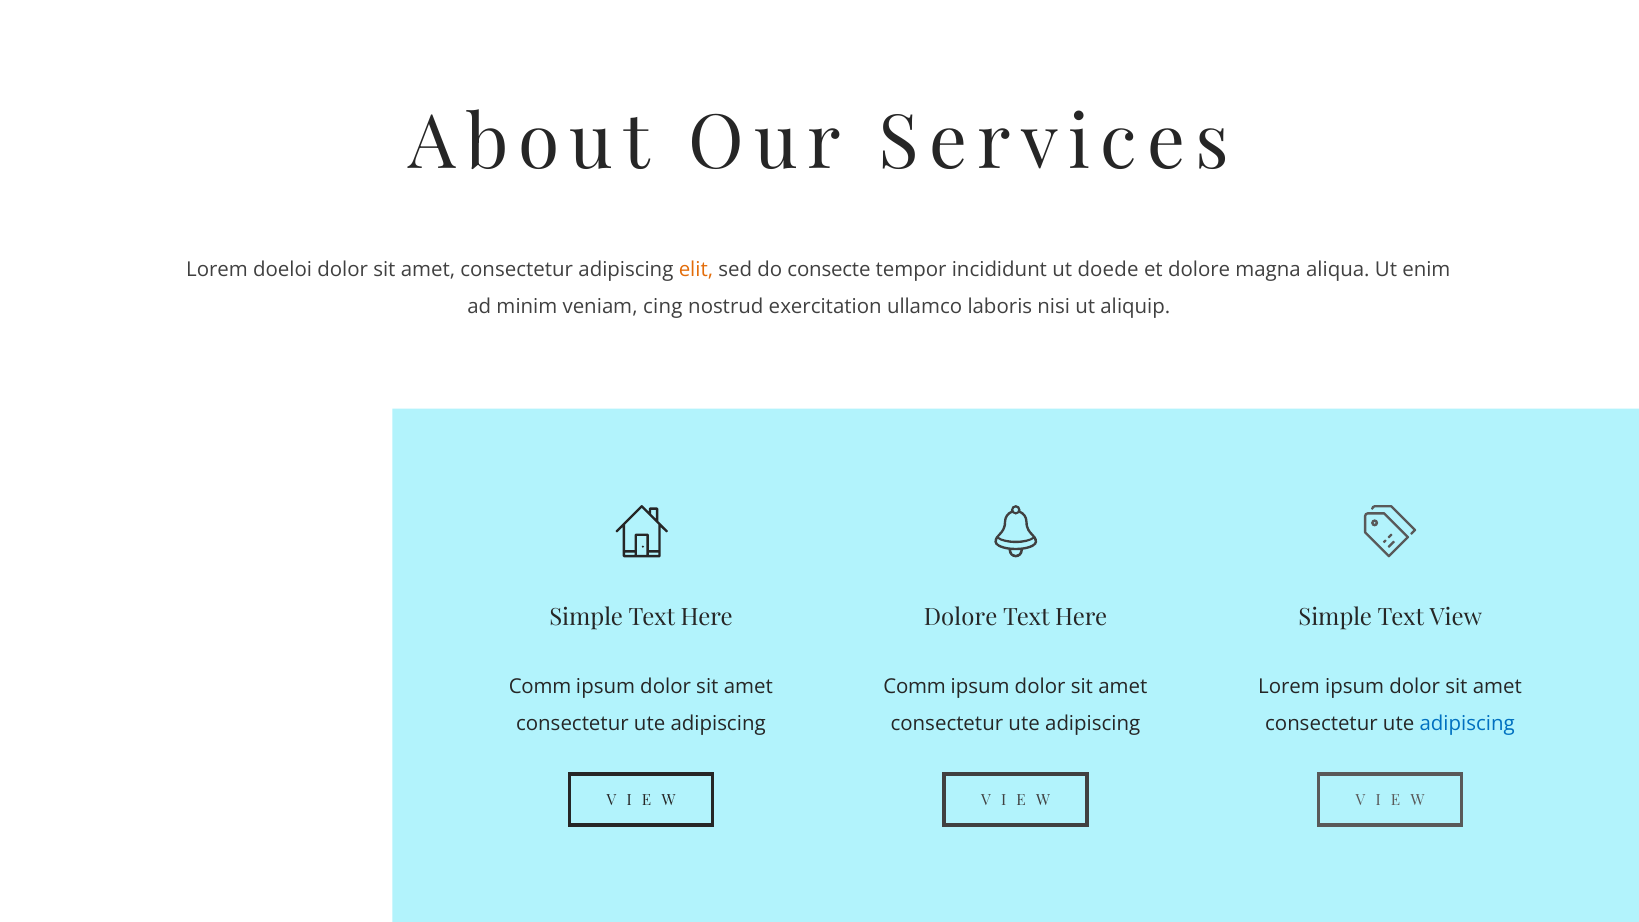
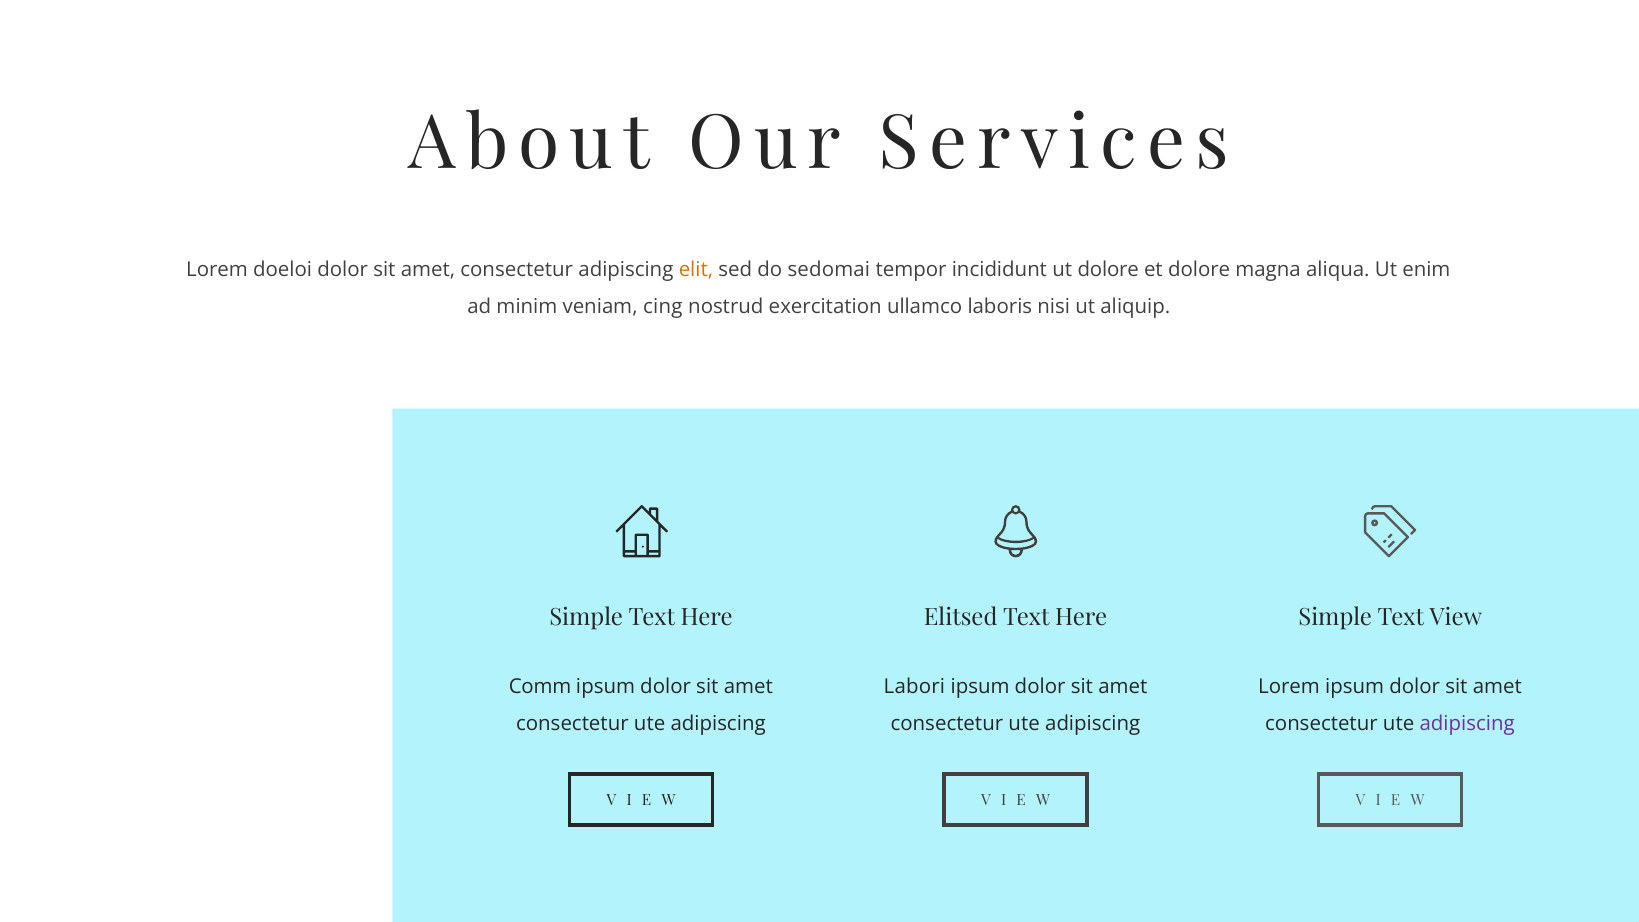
consecte: consecte -> sedomai
ut doede: doede -> dolore
Dolore at (961, 618): Dolore -> Elitsed
Comm at (915, 687): Comm -> Labori
adipiscing at (1467, 724) colour: blue -> purple
